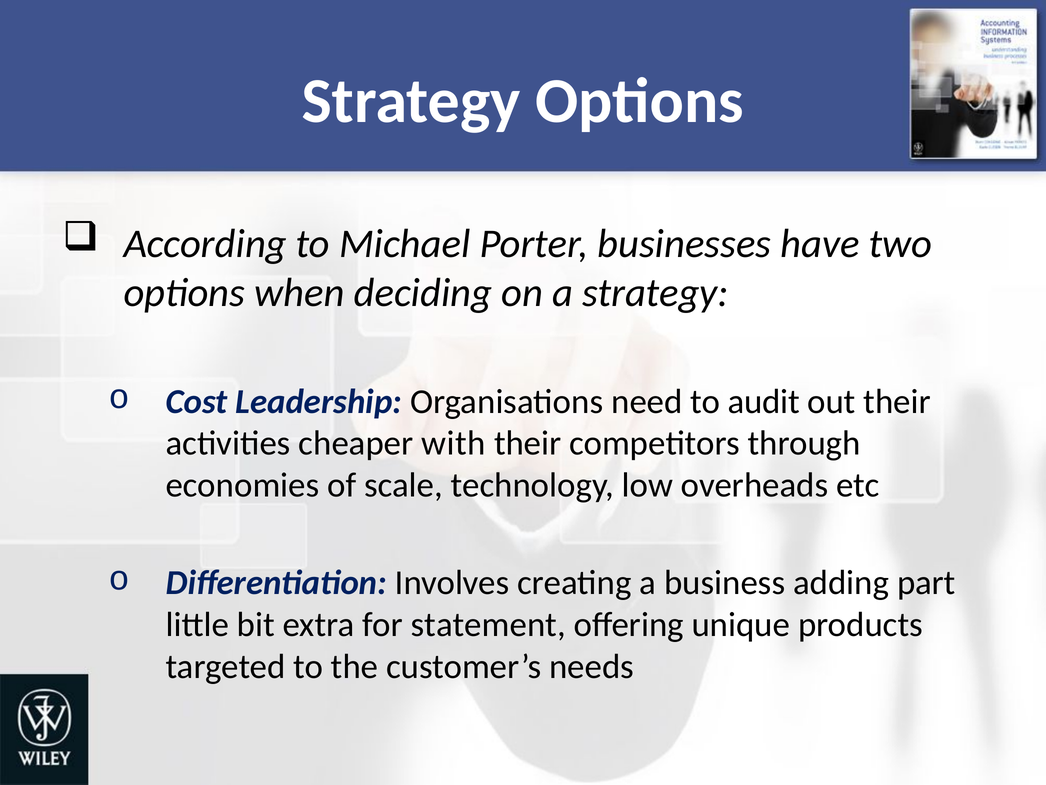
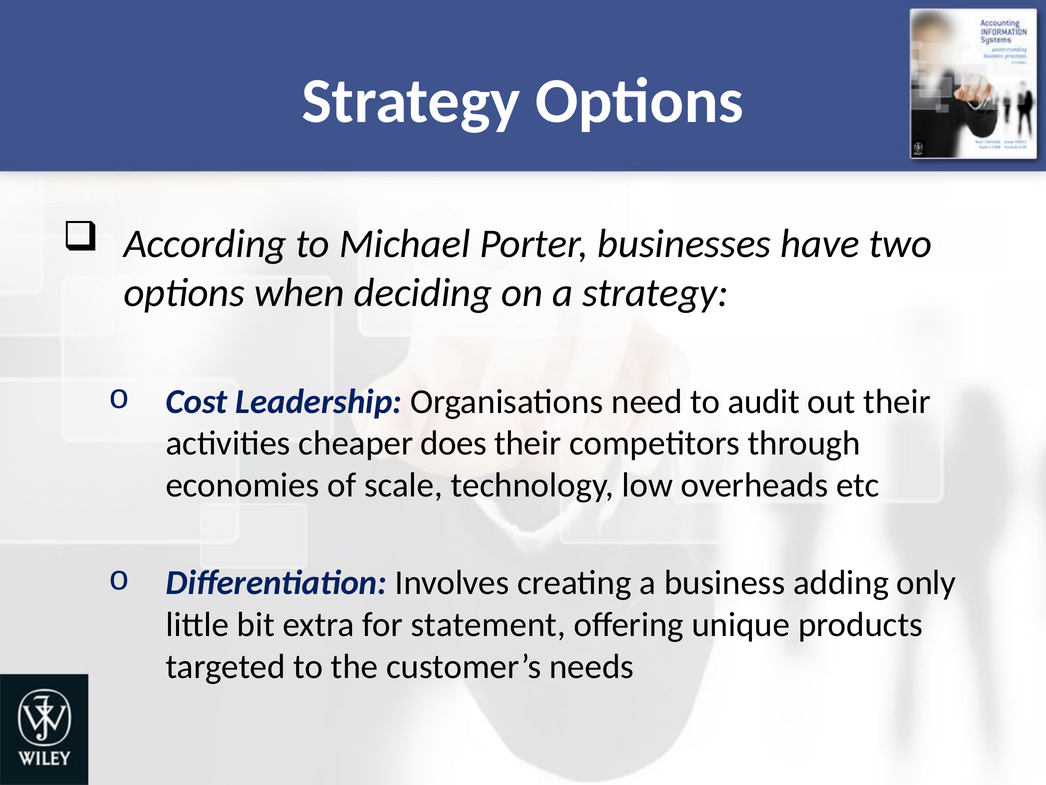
with: with -> does
part: part -> only
